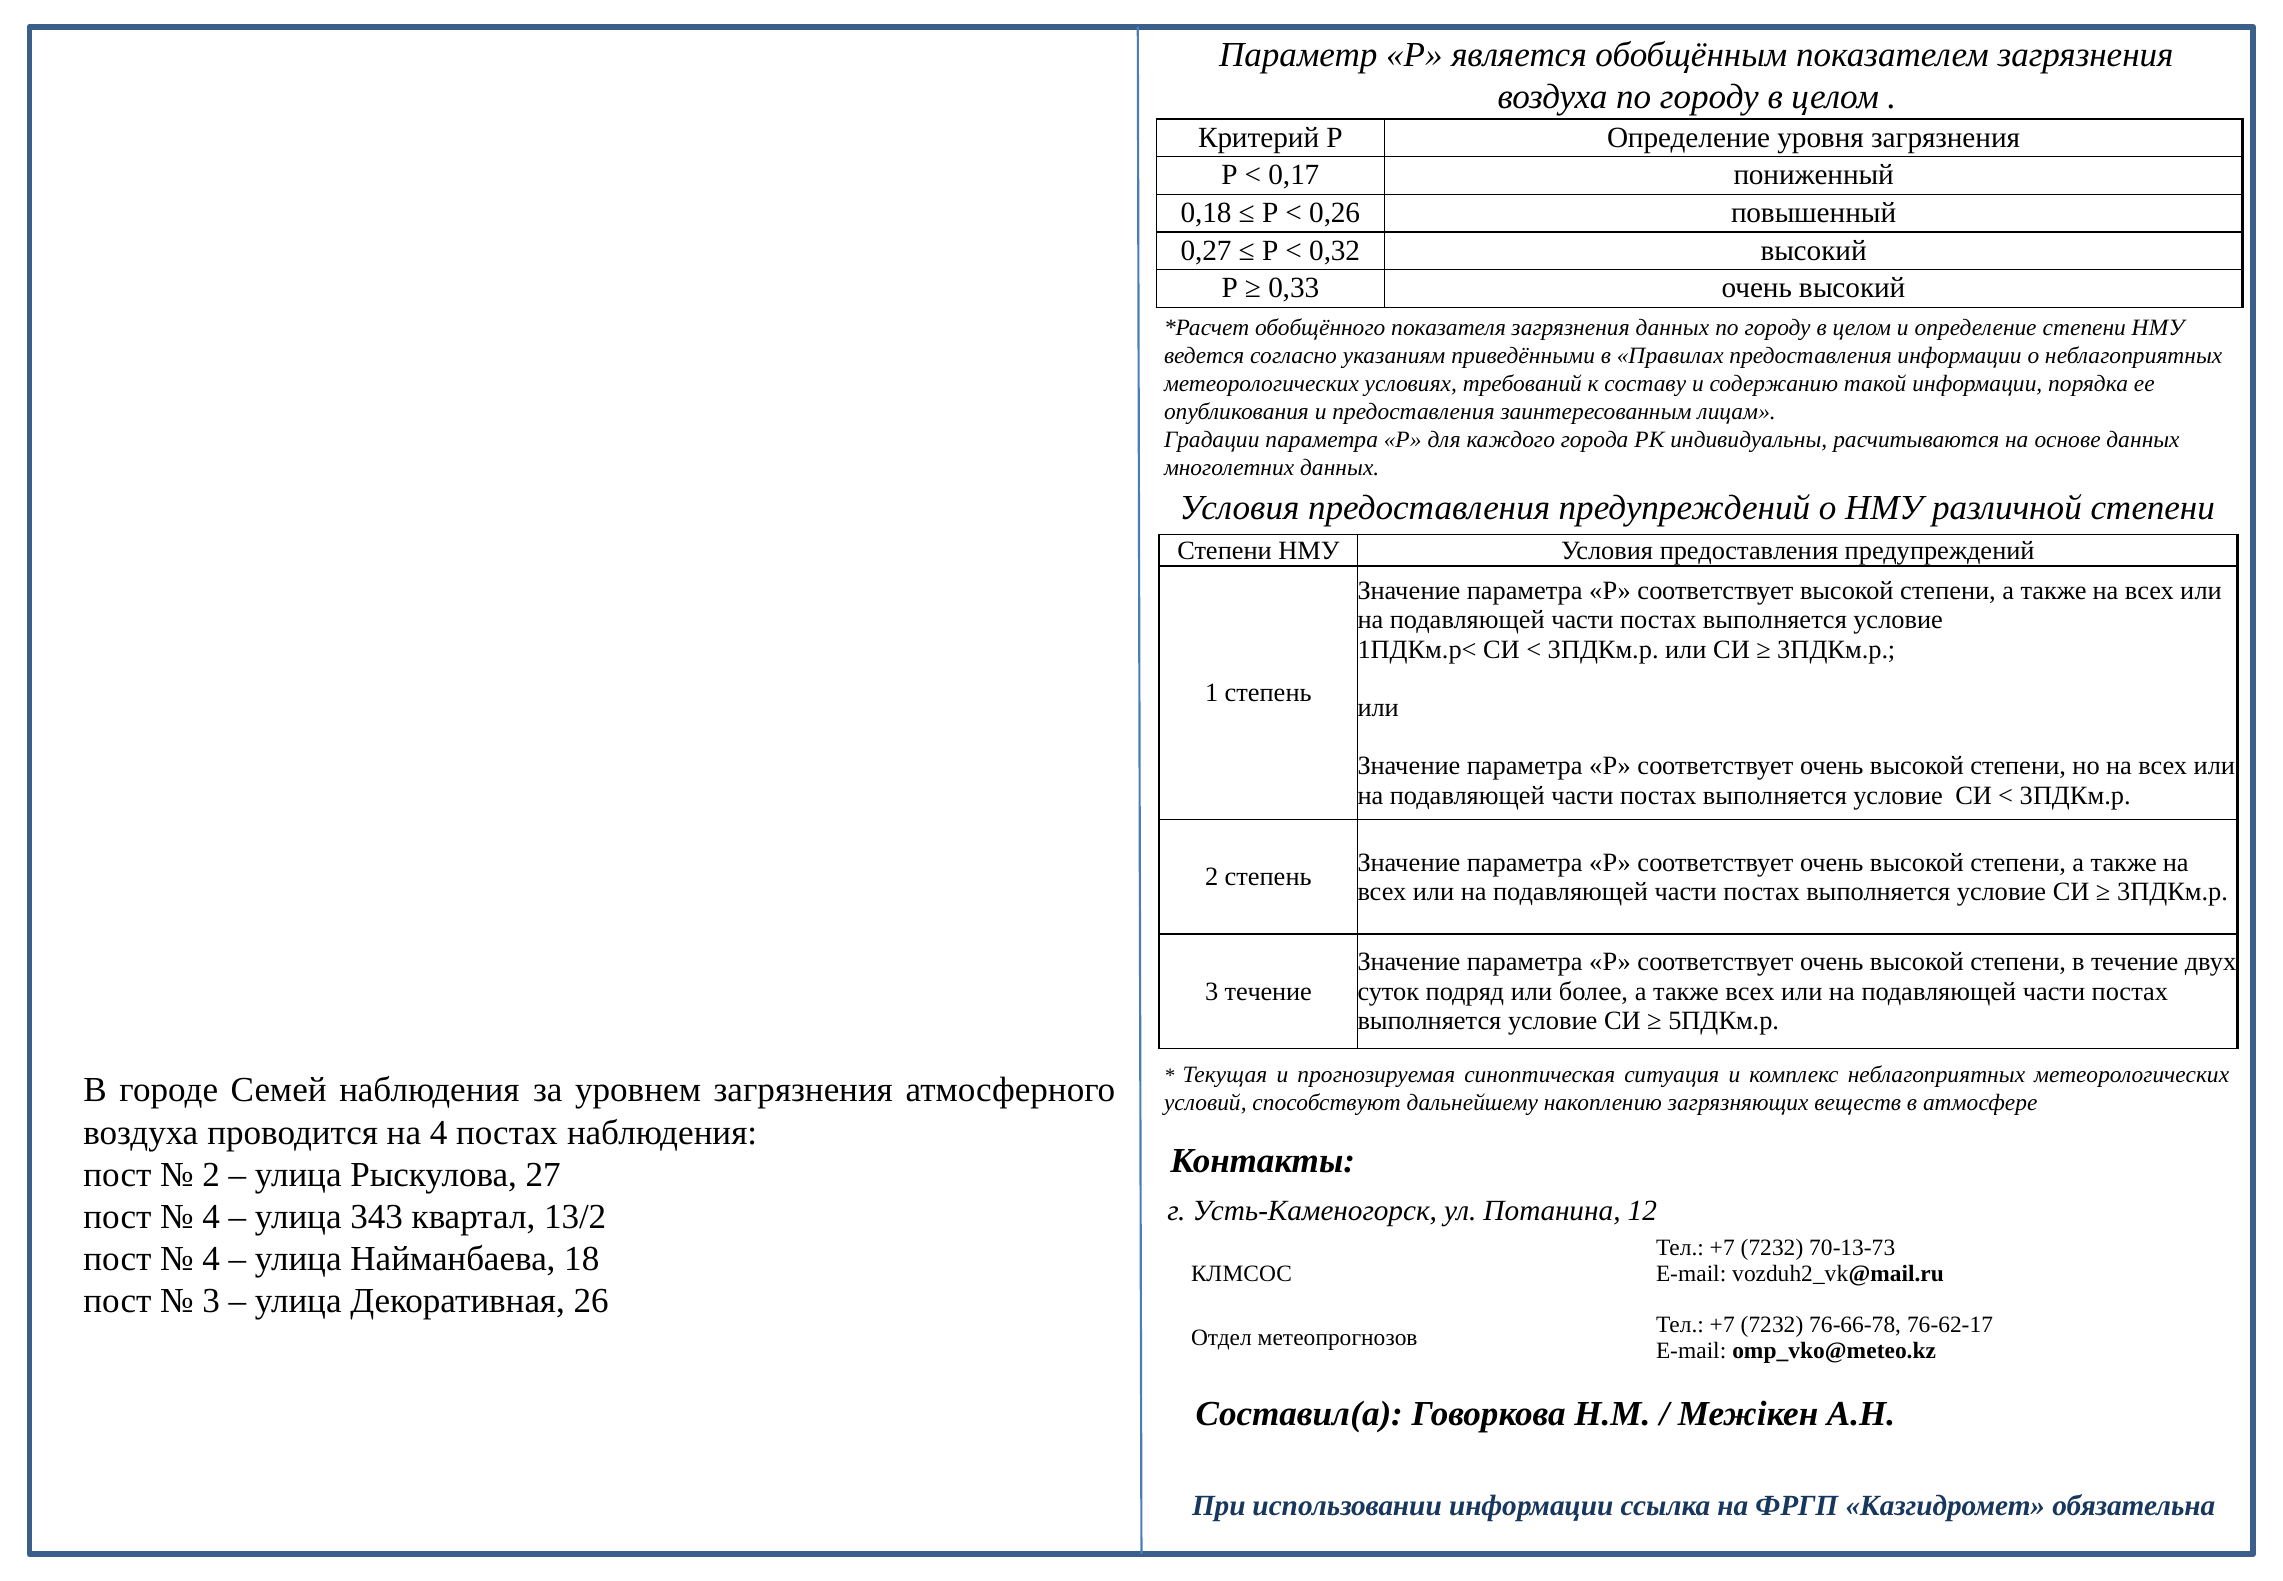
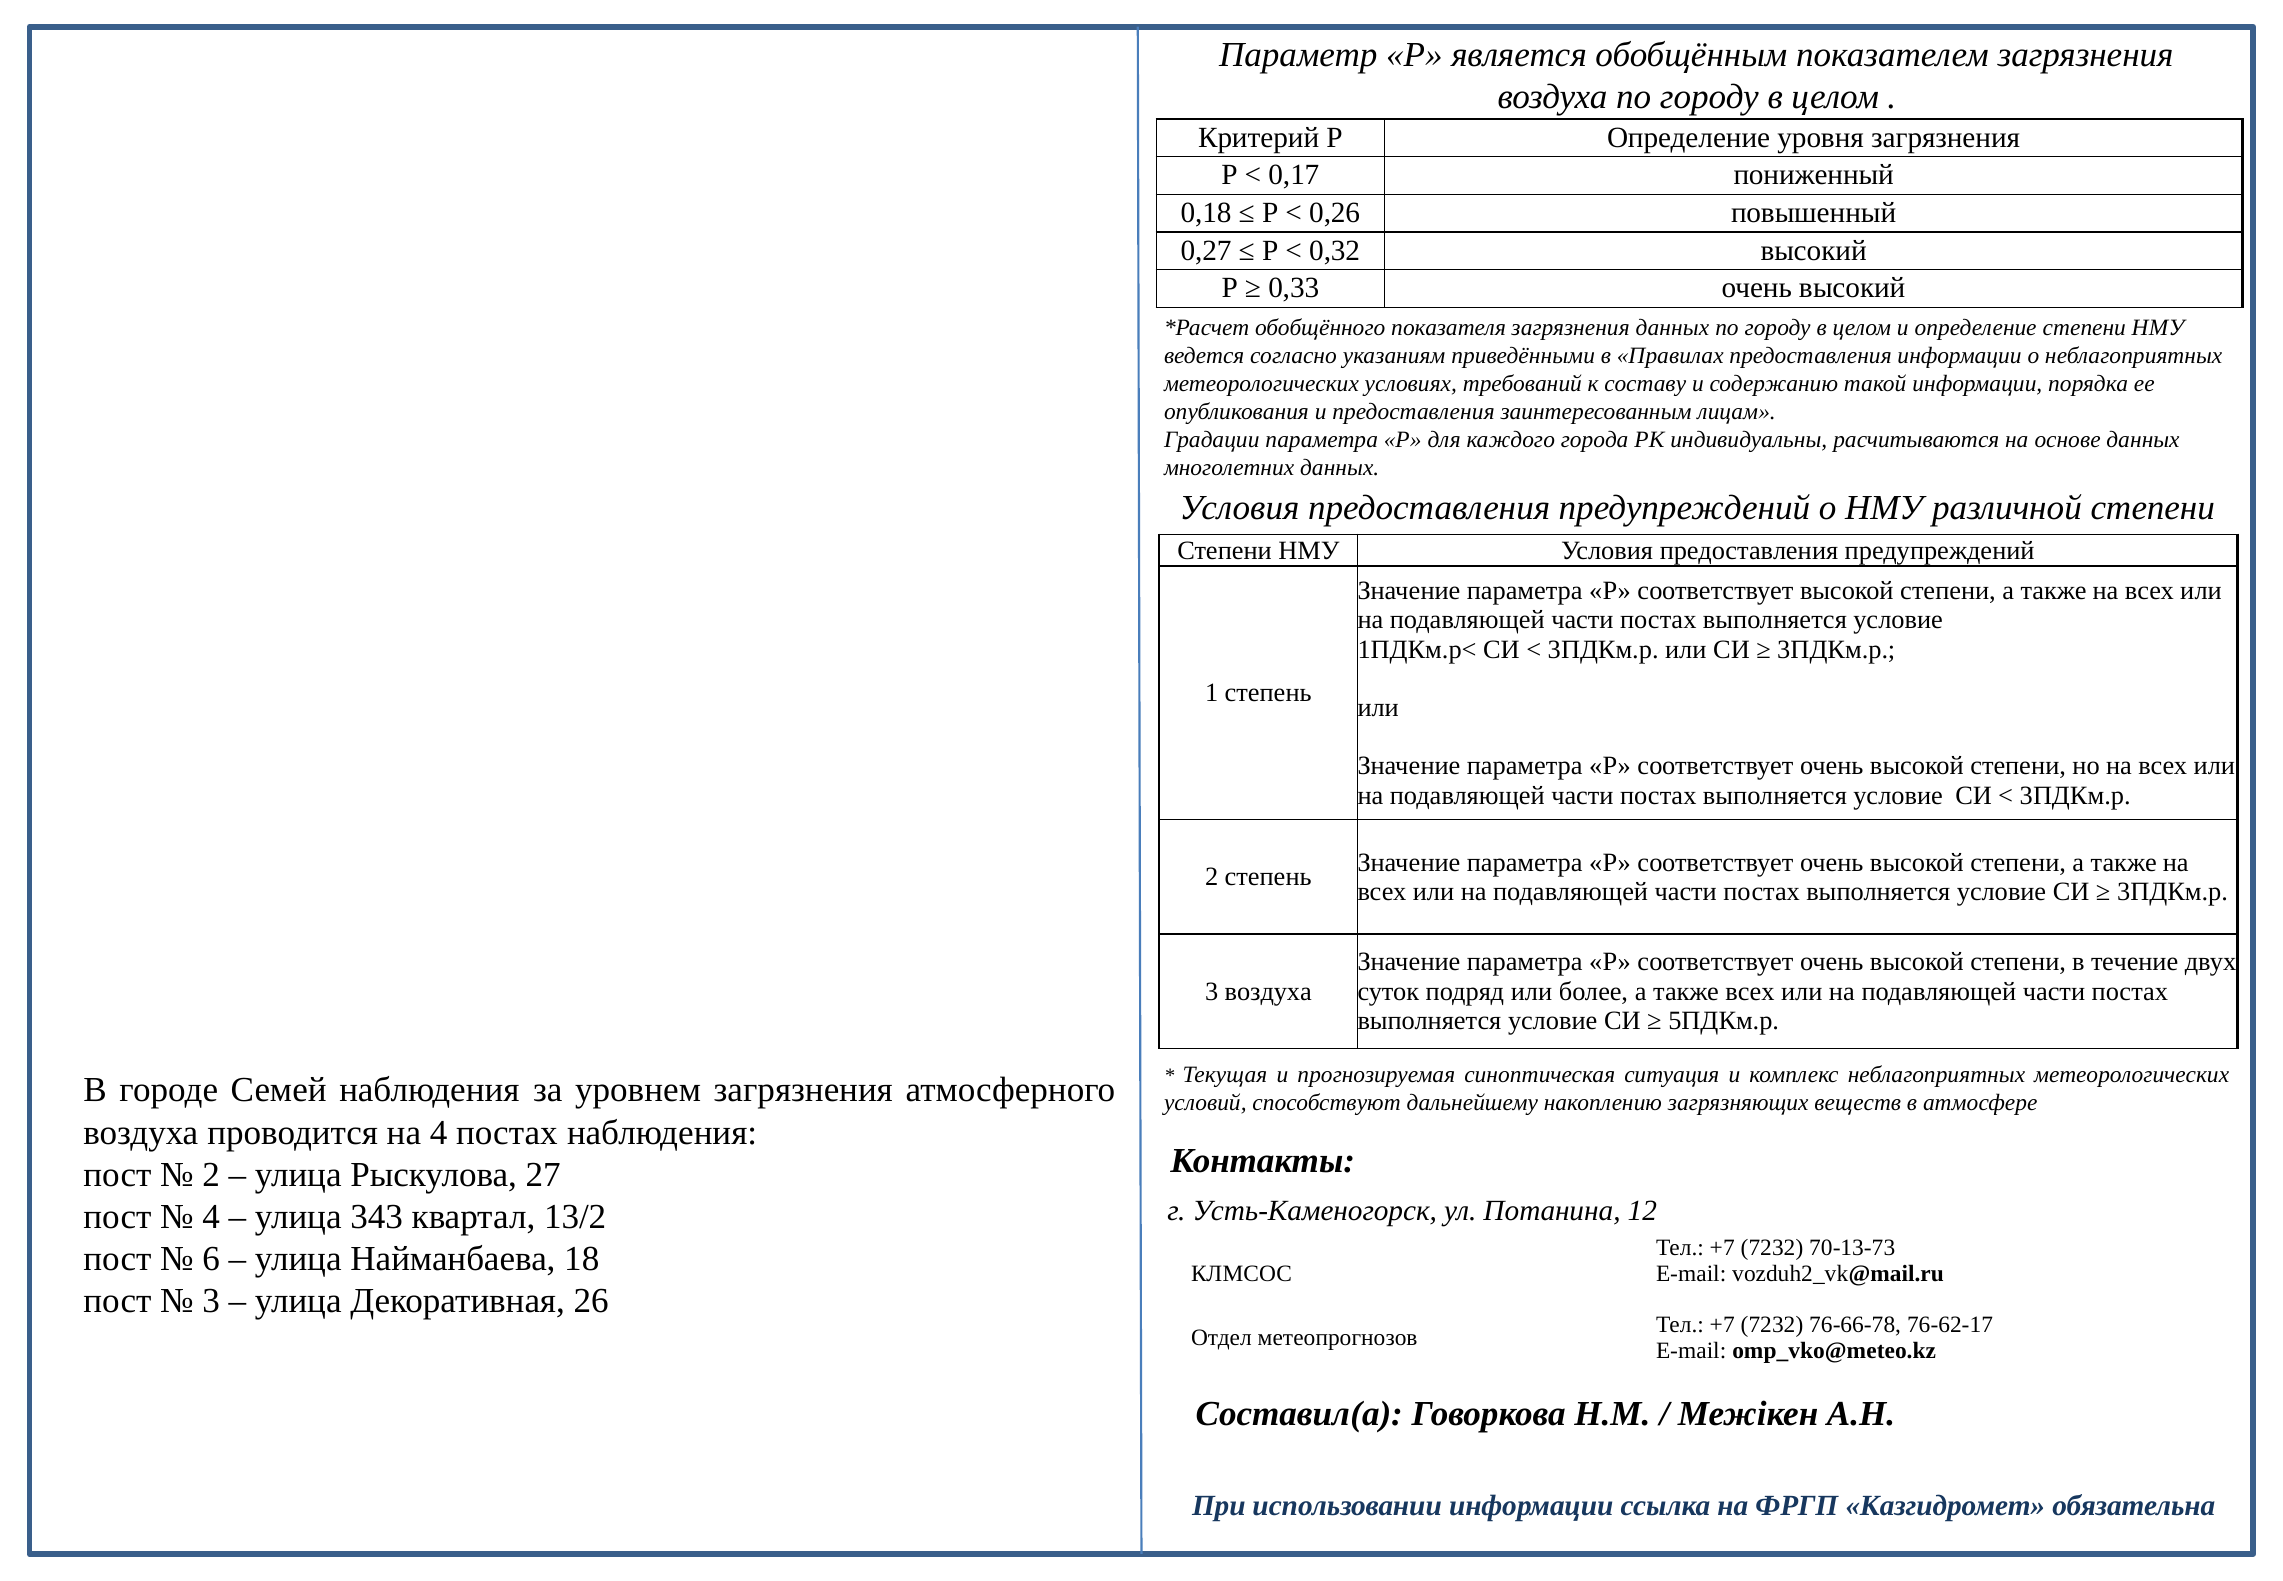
3 течение: течение -> воздуха
4 at (211, 1259): 4 -> 6
